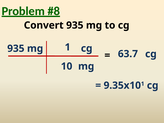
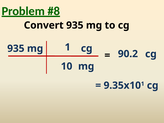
63.7: 63.7 -> 90.2
